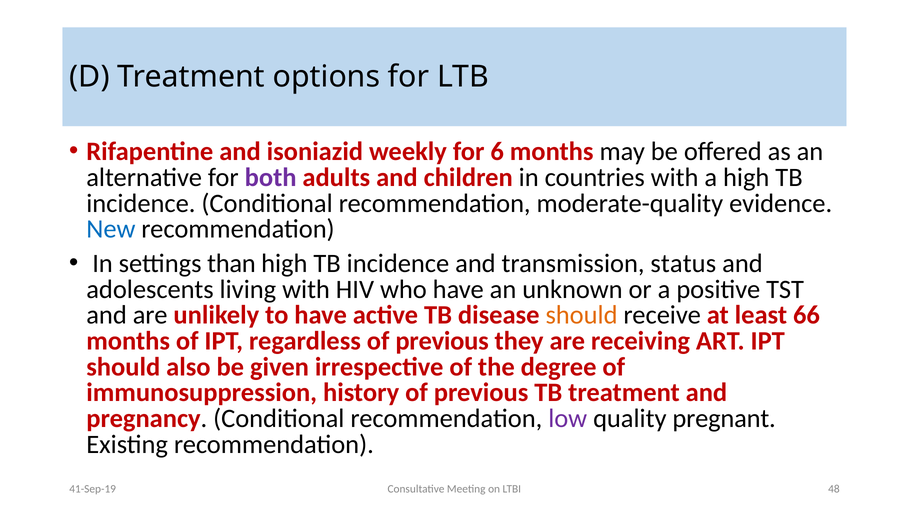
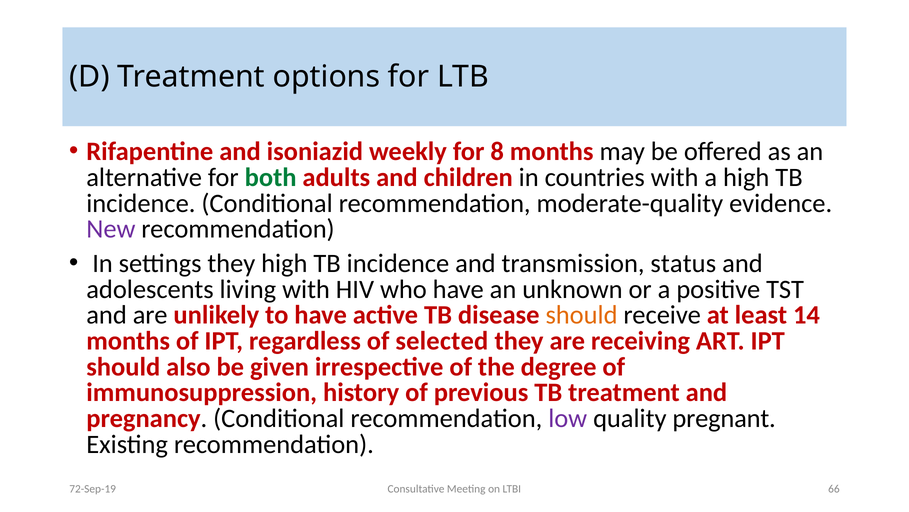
6: 6 -> 8
both colour: purple -> green
New colour: blue -> purple
settings than: than -> they
66: 66 -> 14
regardless of previous: previous -> selected
48: 48 -> 66
41-Sep-19: 41-Sep-19 -> 72-Sep-19
